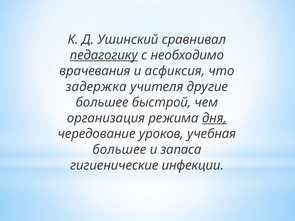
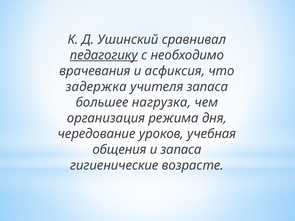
учителя другие: другие -> запаса
быстрой: быстрой -> нагрузка
дня underline: present -> none
большее at (119, 150): большее -> общения
инфекции: инфекции -> возрасте
